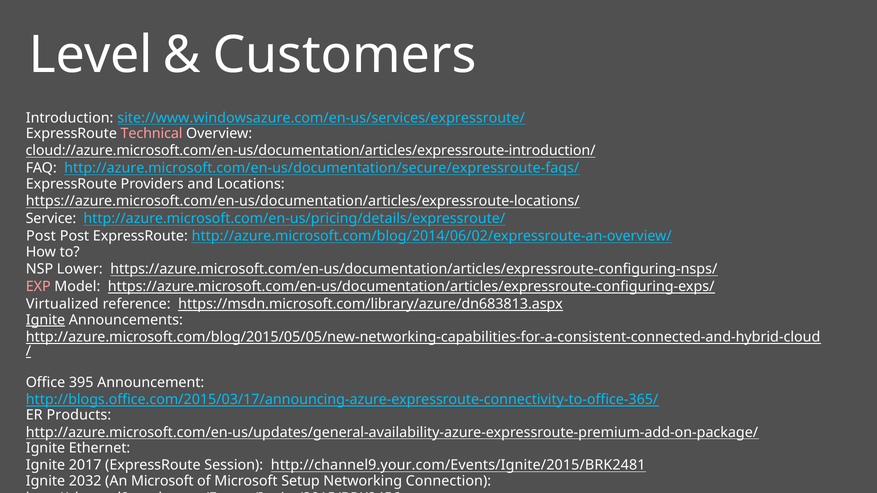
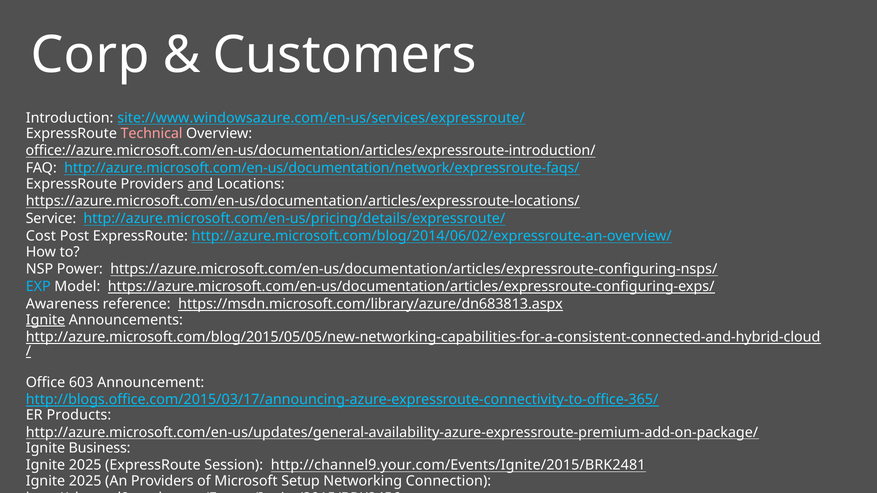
Level: Level -> Corp
cloud://azure.microsoft.com/en-us/documentation/articles/expressroute-introduction/: cloud://azure.microsoft.com/en-us/documentation/articles/expressroute-introduction/ -> office://azure.microsoft.com/en-us/documentation/articles/expressroute-introduction/
http://azure.microsoft.com/en-us/documentation/secure/expressroute-faqs/: http://azure.microsoft.com/en-us/documentation/secure/expressroute-faqs/ -> http://azure.microsoft.com/en-us/documentation/network/expressroute-faqs/
and at (200, 184) underline: none -> present
Post at (41, 236): Post -> Cost
Lower: Lower -> Power
EXP colour: pink -> light blue
Virtualized: Virtualized -> Awareness
395: 395 -> 603
Ethernet: Ethernet -> Business
2017 at (85, 465): 2017 -> 2025
2032 at (85, 481): 2032 -> 2025
An Microsoft: Microsoft -> Providers
